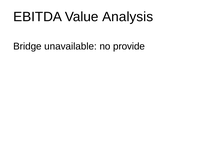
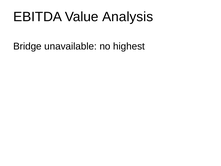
provide: provide -> highest
